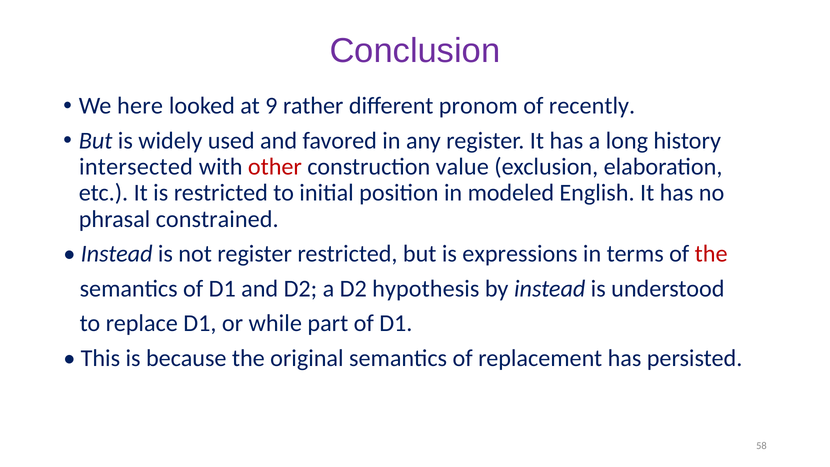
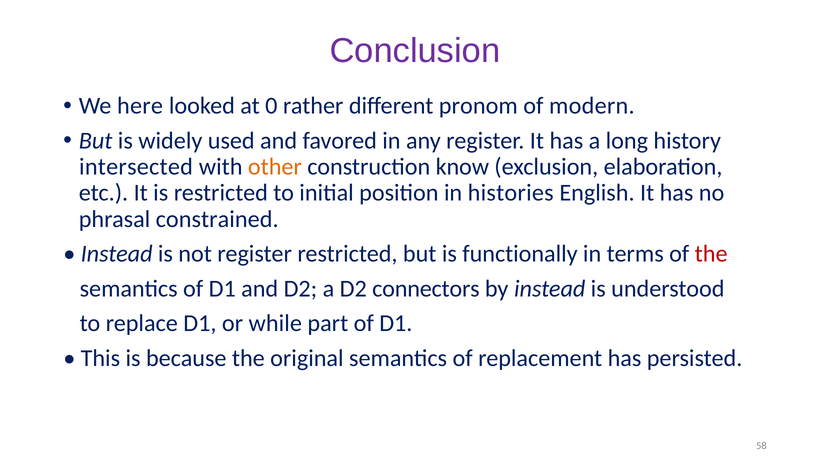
9: 9 -> 0
recently: recently -> modern
other colour: red -> orange
value: value -> know
modeled: modeled -> histories
expressions: expressions -> functionally
hypothesis: hypothesis -> connectors
